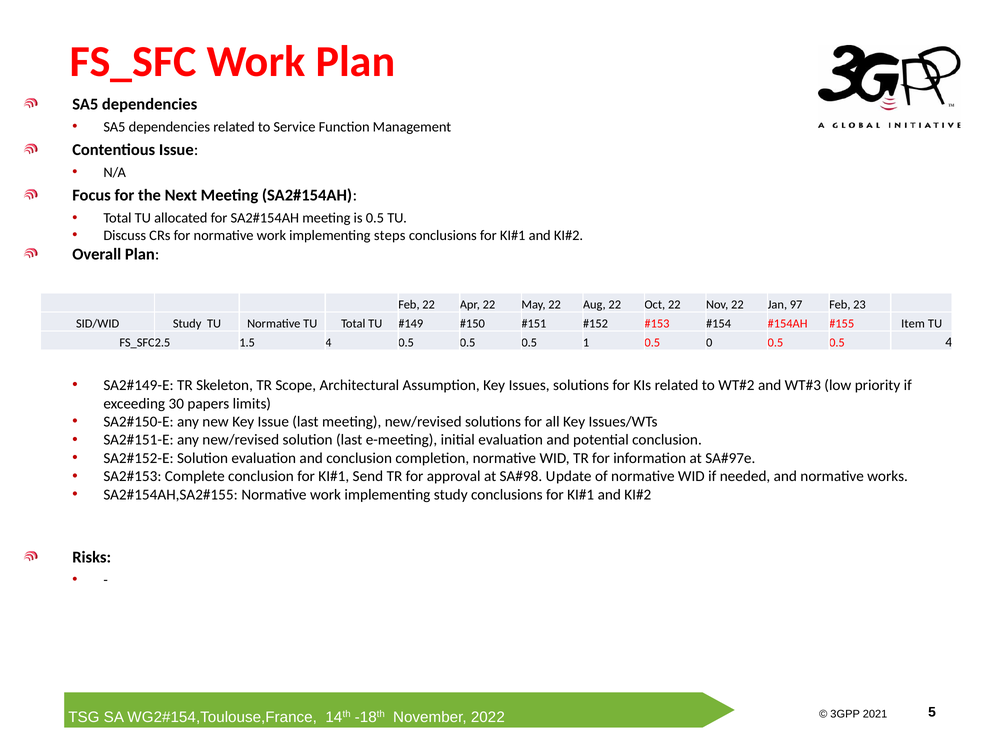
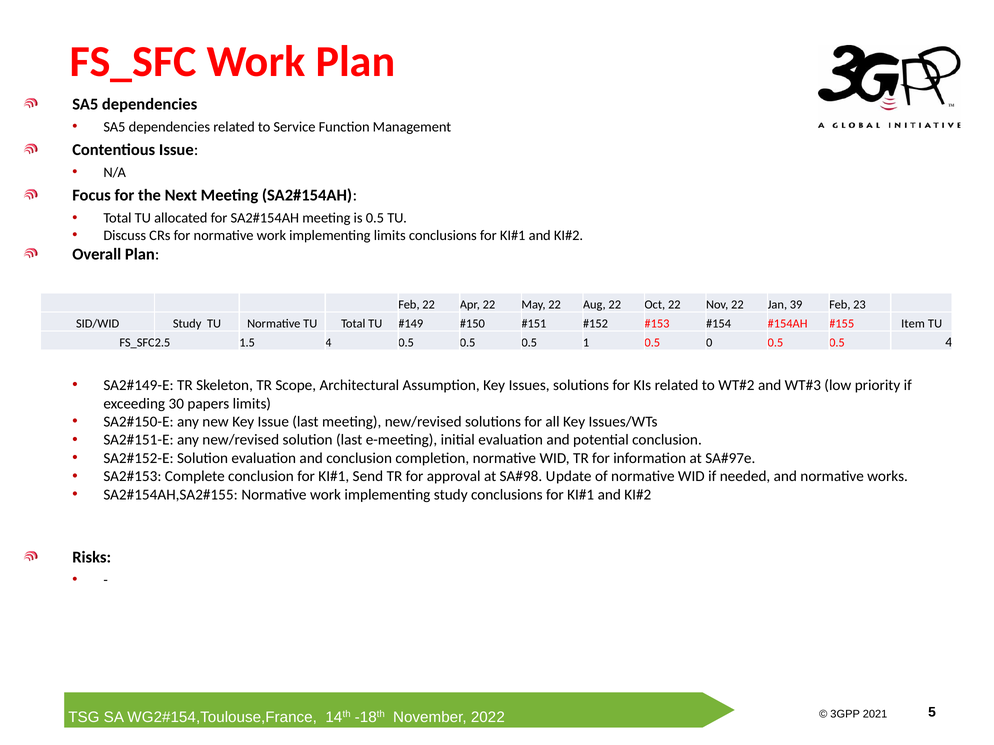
implementing steps: steps -> limits
97: 97 -> 39
